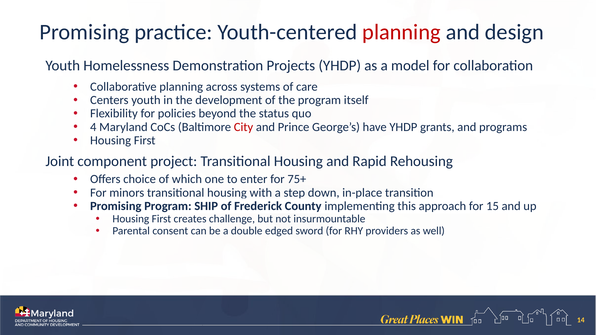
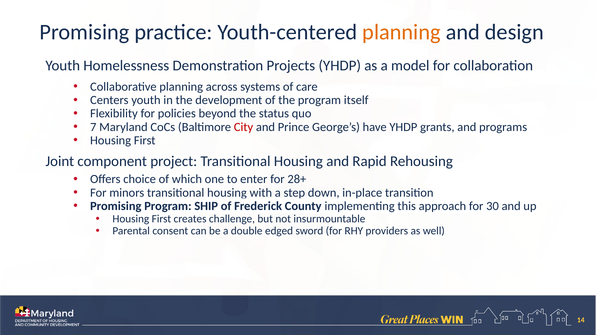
planning at (401, 32) colour: red -> orange
4: 4 -> 7
75+: 75+ -> 28+
15: 15 -> 30
